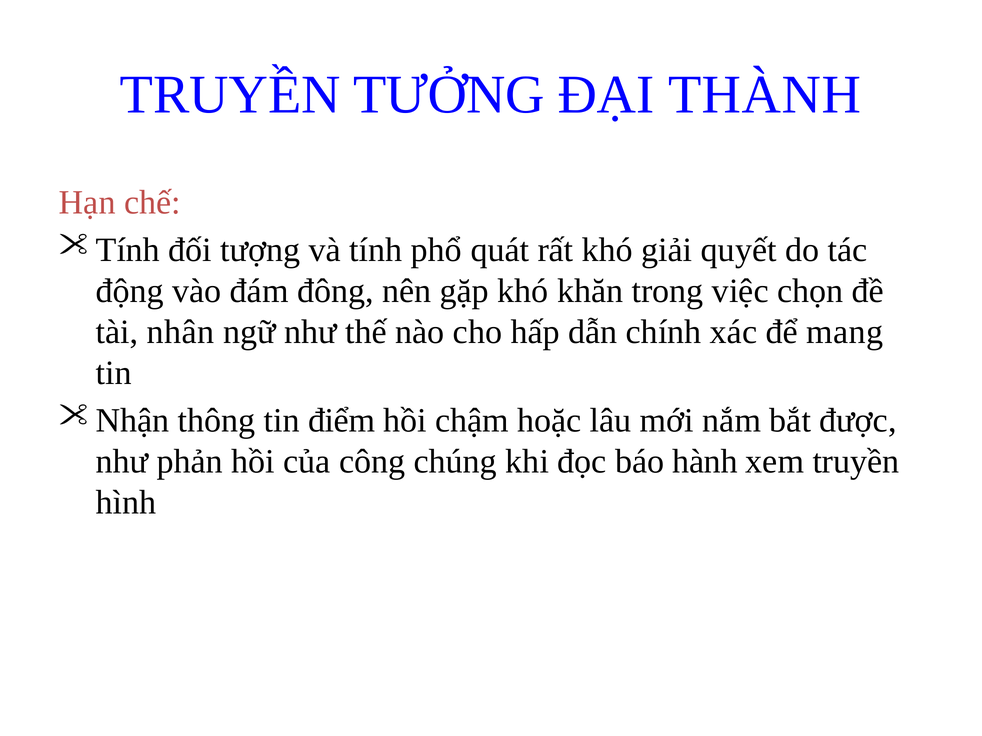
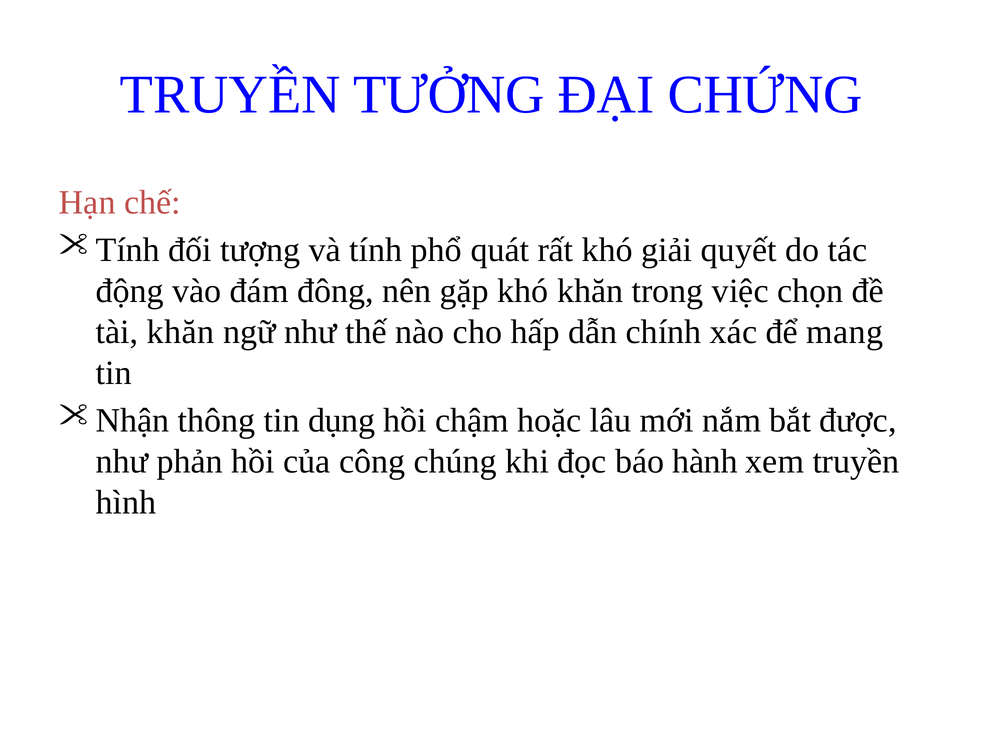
THÀNH: THÀNH -> CHỨNG
tài nhân: nhân -> khăn
điểm: điểm -> dụng
